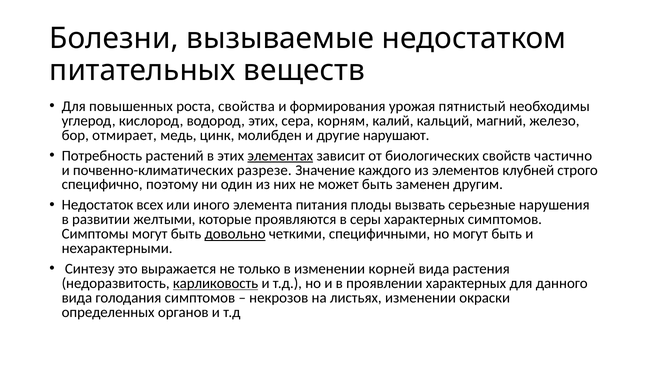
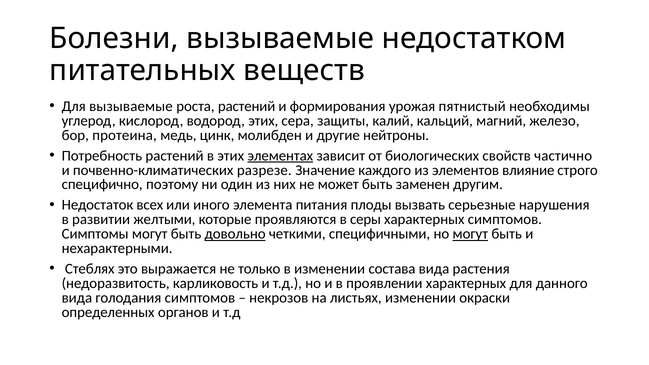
Для повышенных: повышенных -> вызываемые
роста свойства: свойства -> растений
корням: корням -> защиты
отмирает: отмирает -> протеина
нарушают: нарушают -> нейтроны
клубней: клубней -> влияние
могут at (470, 234) underline: none -> present
Синтезу: Синтезу -> Стеблях
корней: корней -> состава
карликовость underline: present -> none
